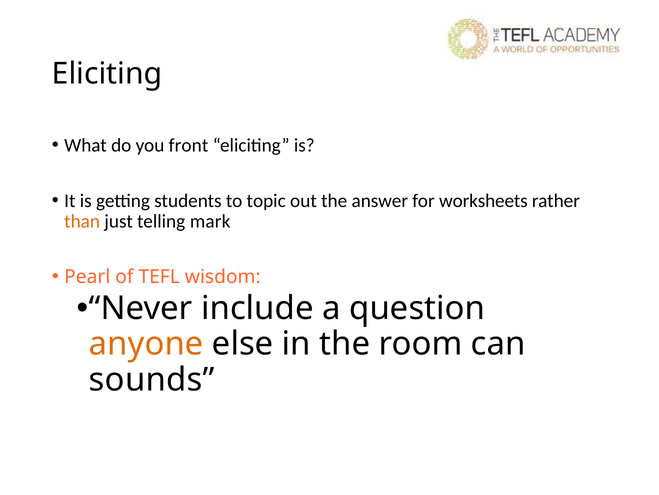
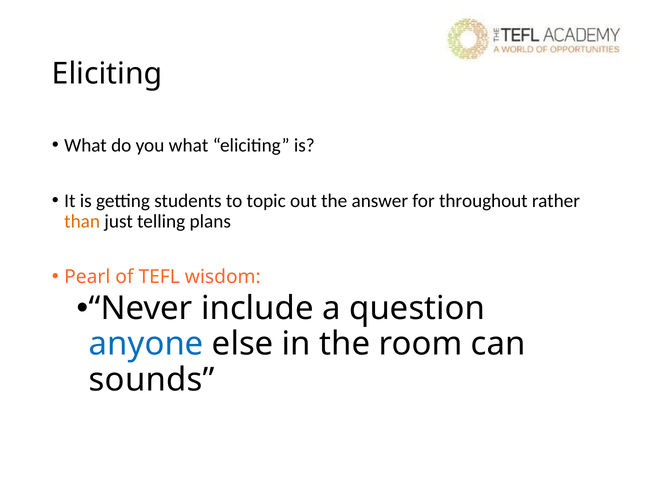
you front: front -> what
worksheets: worksheets -> throughout
mark: mark -> plans
anyone colour: orange -> blue
